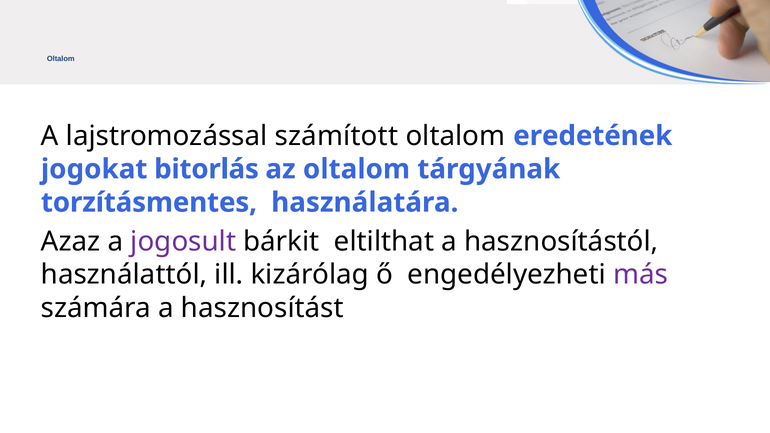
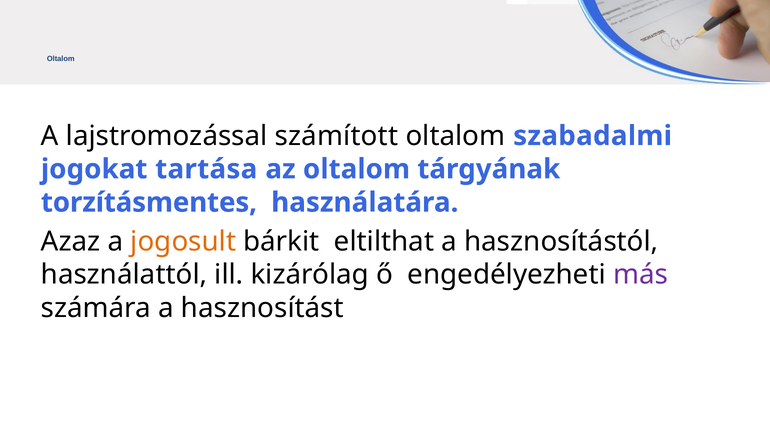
eredetének: eredetének -> szabadalmi
bitorlás: bitorlás -> tartása
jogosult colour: purple -> orange
